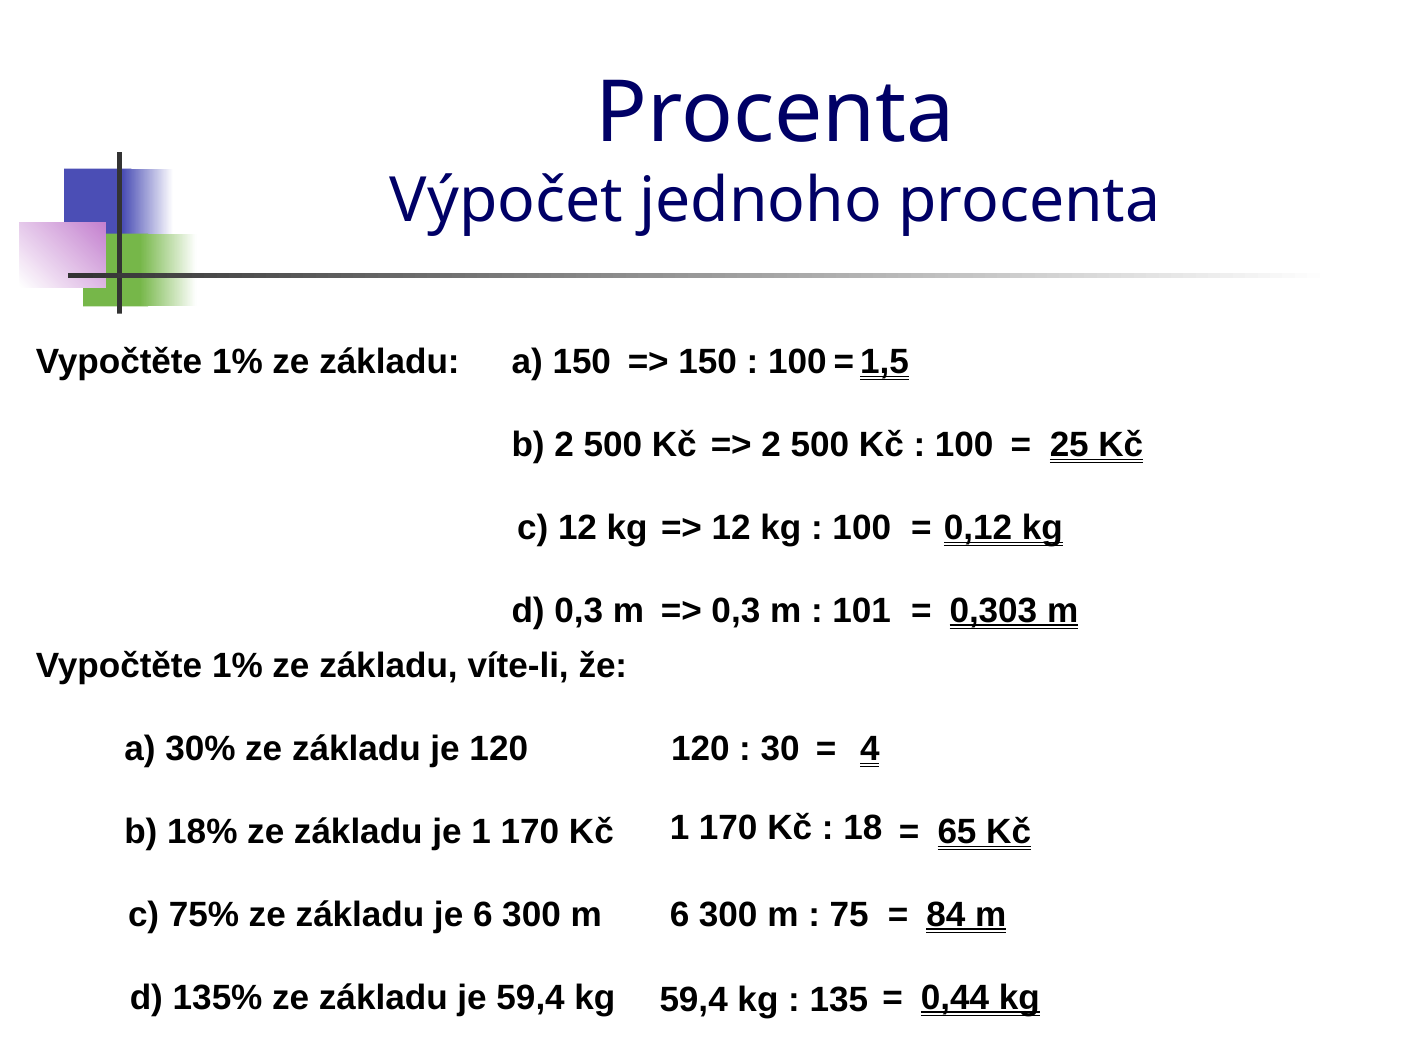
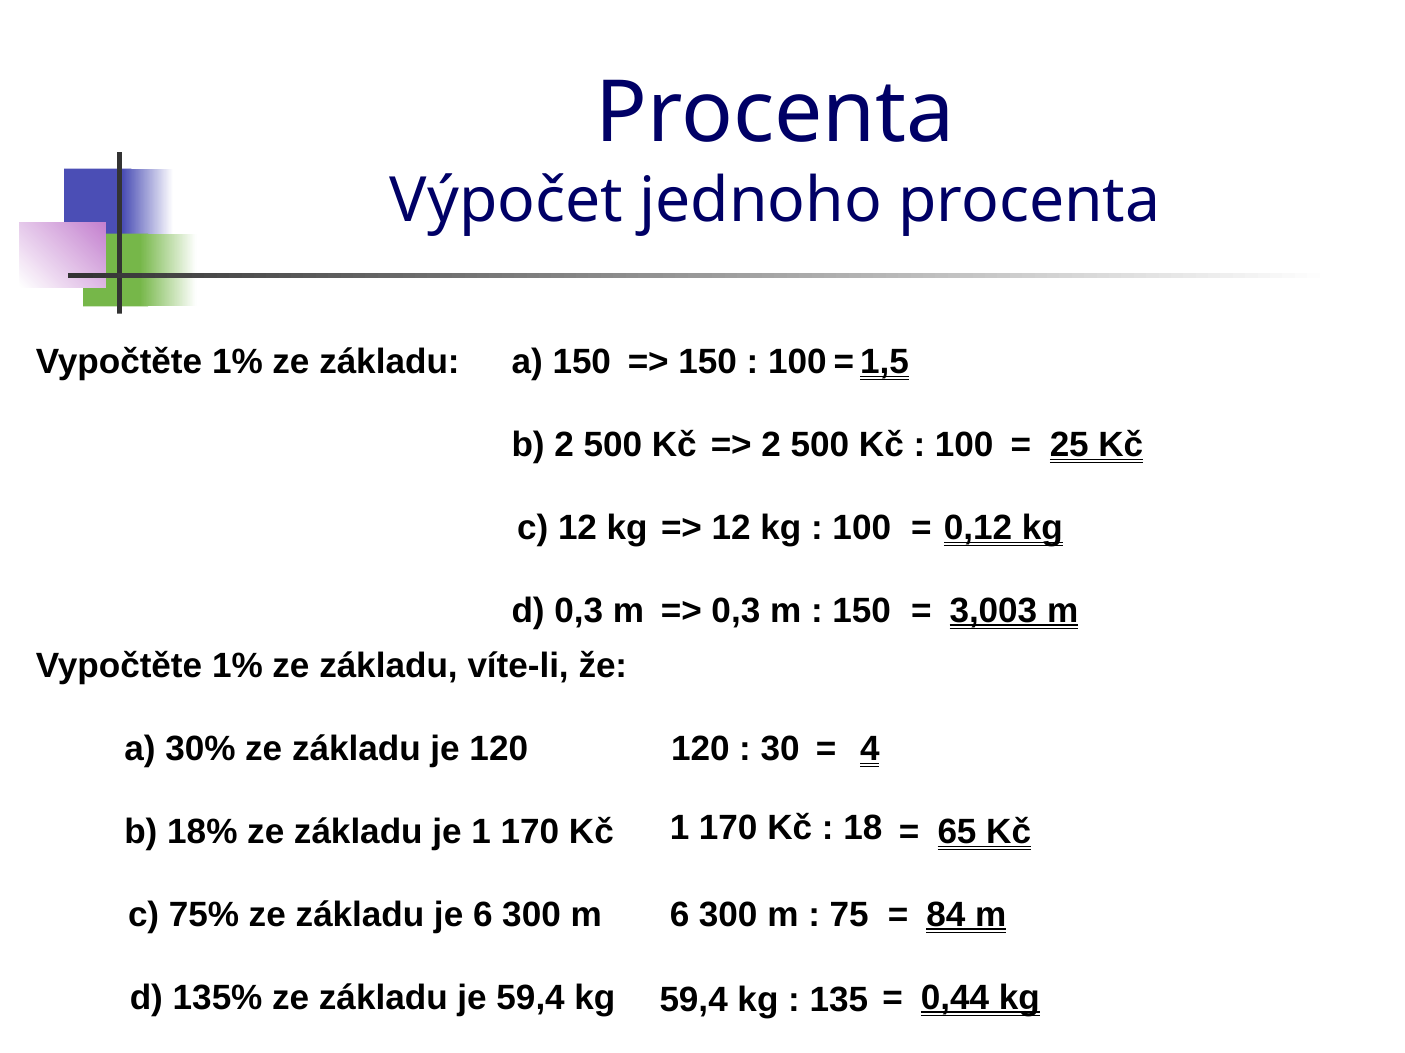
101 at (862, 611): 101 -> 150
0,303: 0,303 -> 3,003
